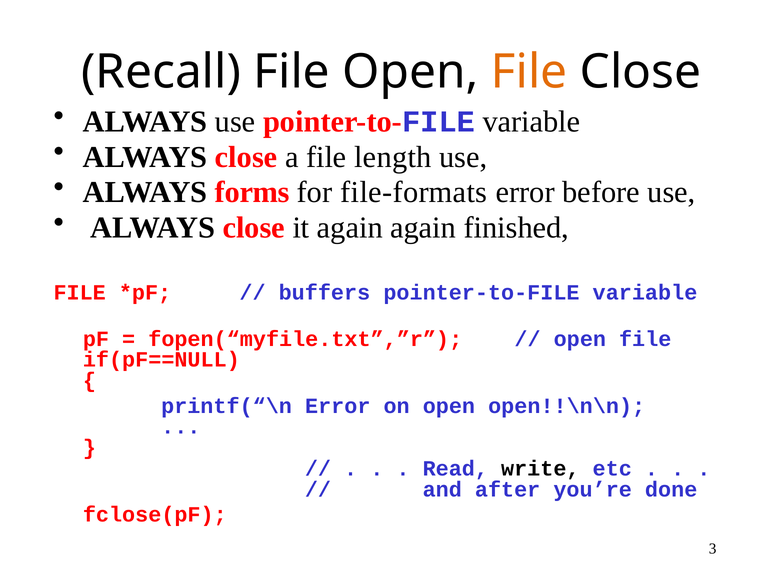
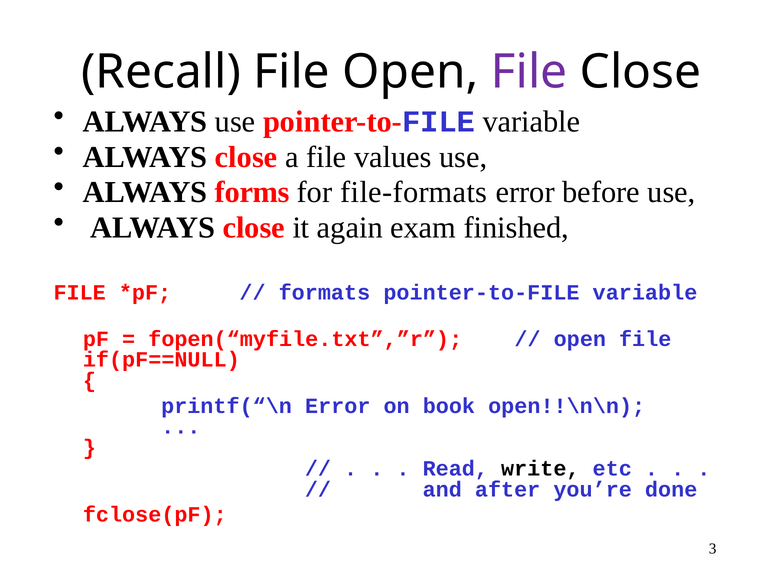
File at (529, 72) colour: orange -> purple
length: length -> values
again again: again -> exam
buffers: buffers -> formats
on open: open -> book
